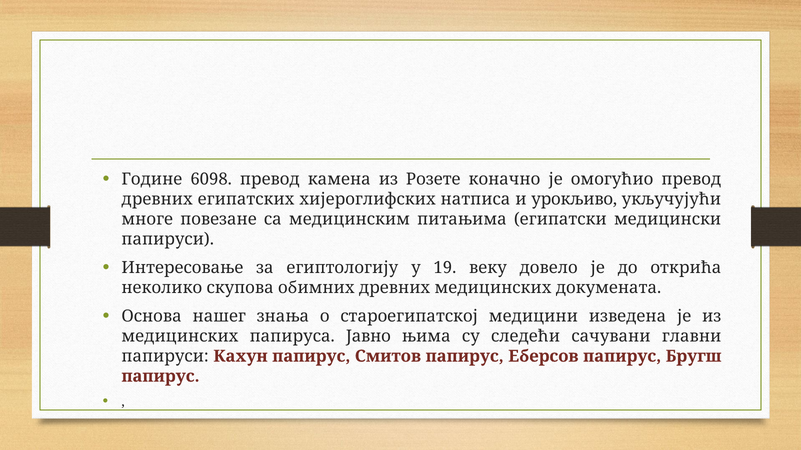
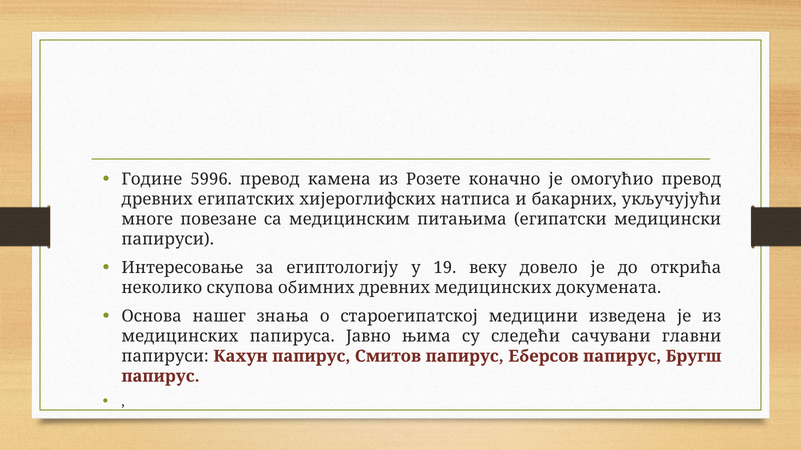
6098: 6098 -> 5996
урокљиво: урокљиво -> бакарних
